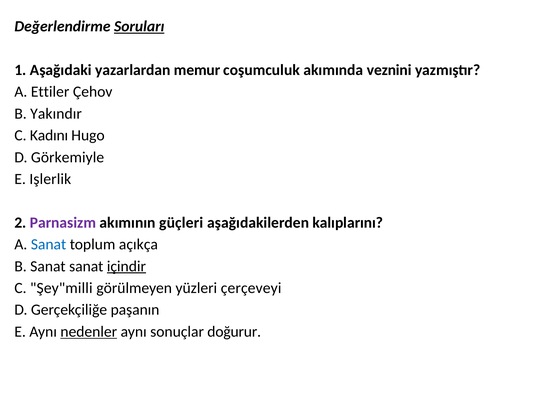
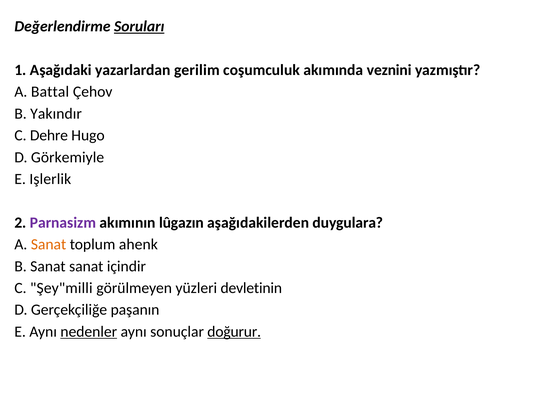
memur: memur -> gerilim
Ettiler: Ettiler -> Battal
Kadını: Kadını -> Dehre
güçleri: güçleri -> lûgazın
kalıplarını: kalıplarını -> duygulara
Sanat at (49, 244) colour: blue -> orange
açıkça: açıkça -> ahenk
içindir underline: present -> none
çerçeveyi: çerçeveyi -> devletinin
doğurur underline: none -> present
